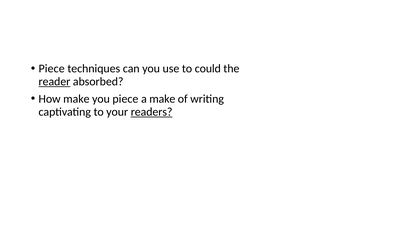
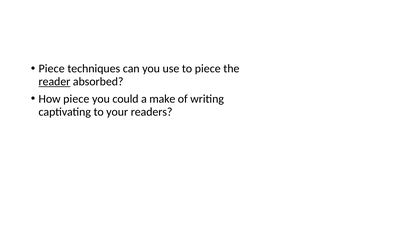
to could: could -> piece
How make: make -> piece
you piece: piece -> could
readers underline: present -> none
